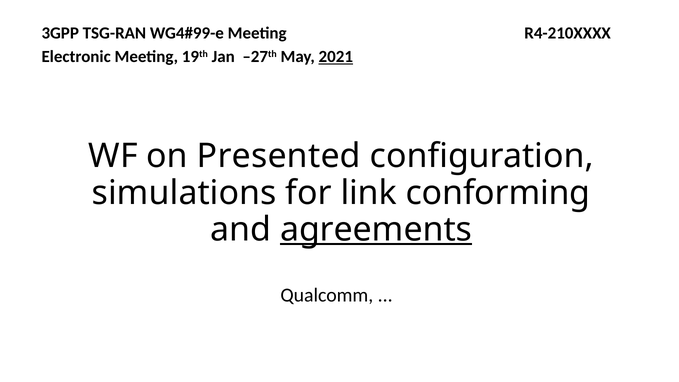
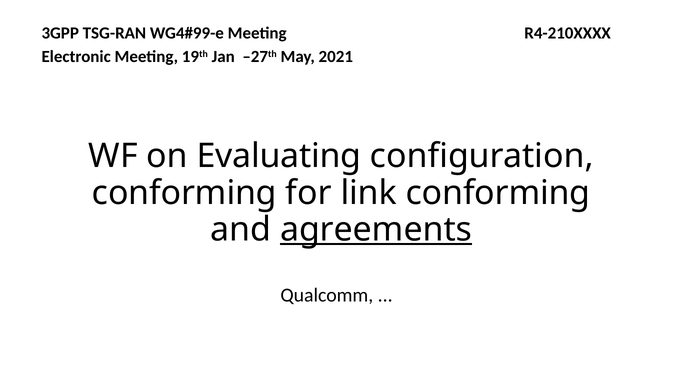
2021 underline: present -> none
Presented: Presented -> Evaluating
simulations at (184, 193): simulations -> conforming
